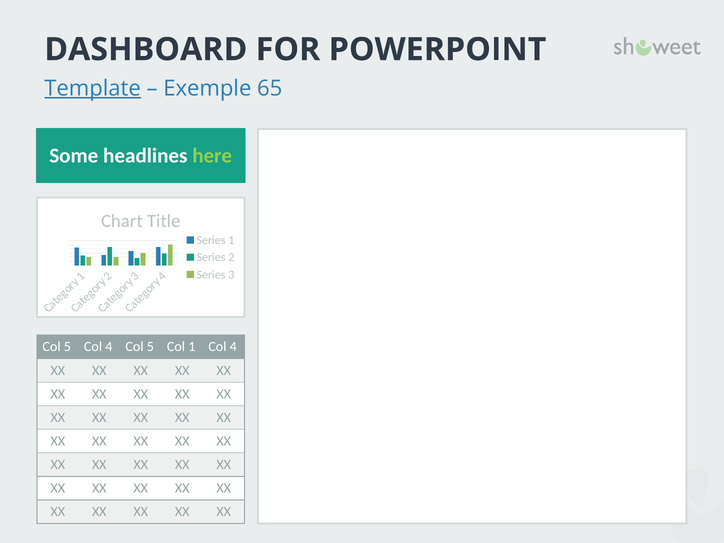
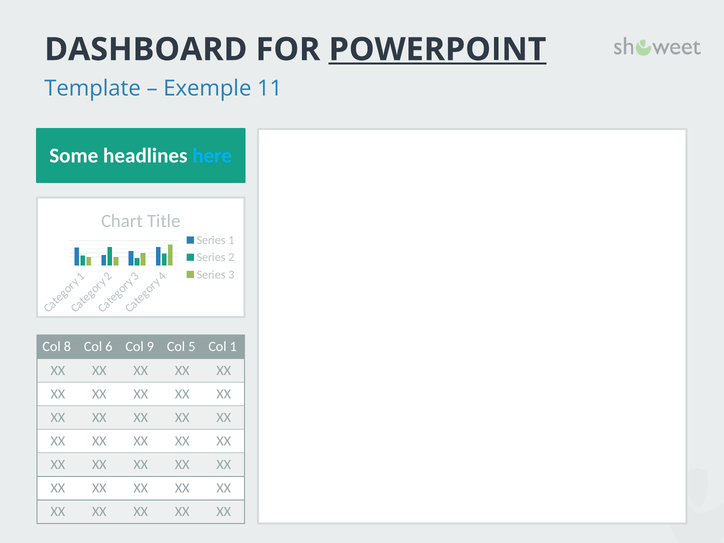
POWERPOINT underline: none -> present
Template underline: present -> none
65: 65 -> 11
here colour: light green -> light blue
5 at (67, 347): 5 -> 8
4 at (109, 347): 4 -> 6
5 at (150, 347): 5 -> 9
Col 1: 1 -> 5
4 at (233, 347): 4 -> 1
